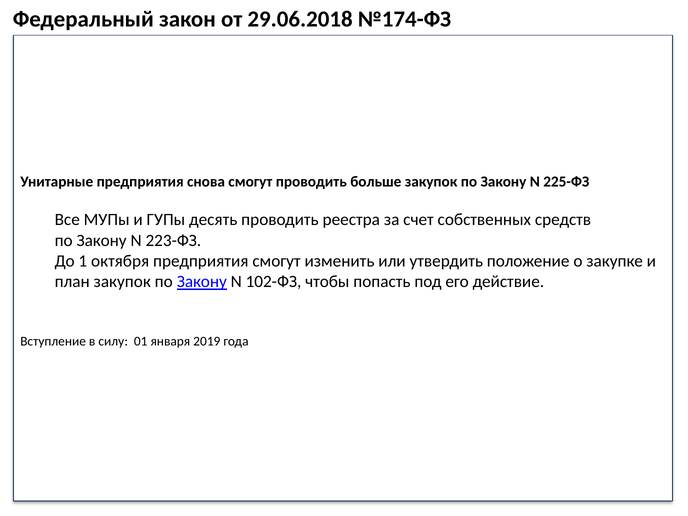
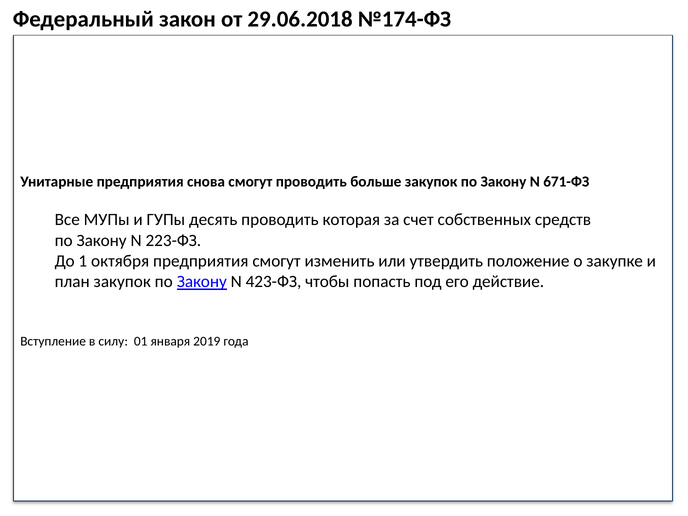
225-ФЗ: 225-ФЗ -> 671-ФЗ
реестра: реестра -> которая
102-ФЗ: 102-ФЗ -> 423-ФЗ
